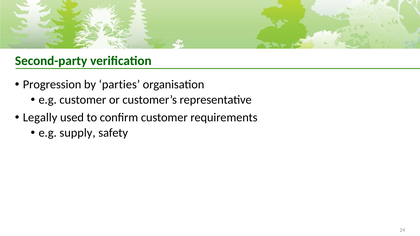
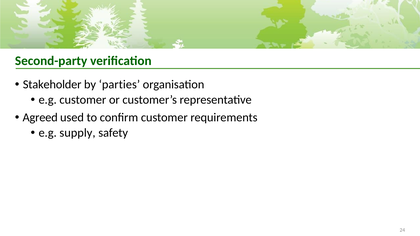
Progression: Progression -> Stakeholder
Legally: Legally -> Agreed
